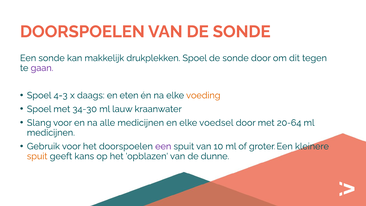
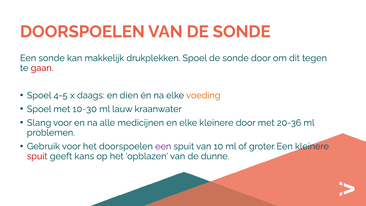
gaan colour: purple -> red
4-3: 4-3 -> 4-5
eten: eten -> dien
34-30: 34-30 -> 10-30
elke voedsel: voedsel -> kleinere
20-64: 20-64 -> 20-36
medicijnen at (51, 133): medicijnen -> problemen
spuit at (37, 156) colour: orange -> red
